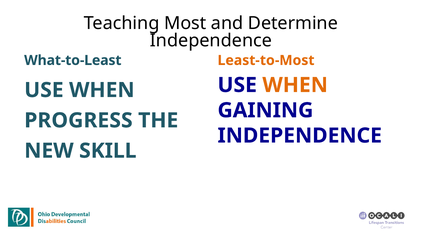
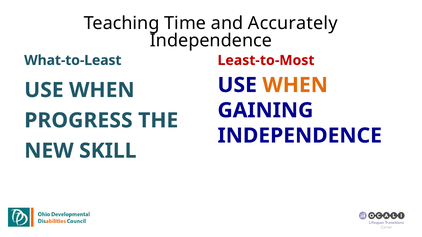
Most: Most -> Time
Determine: Determine -> Accurately
Least-to-Most colour: orange -> red
